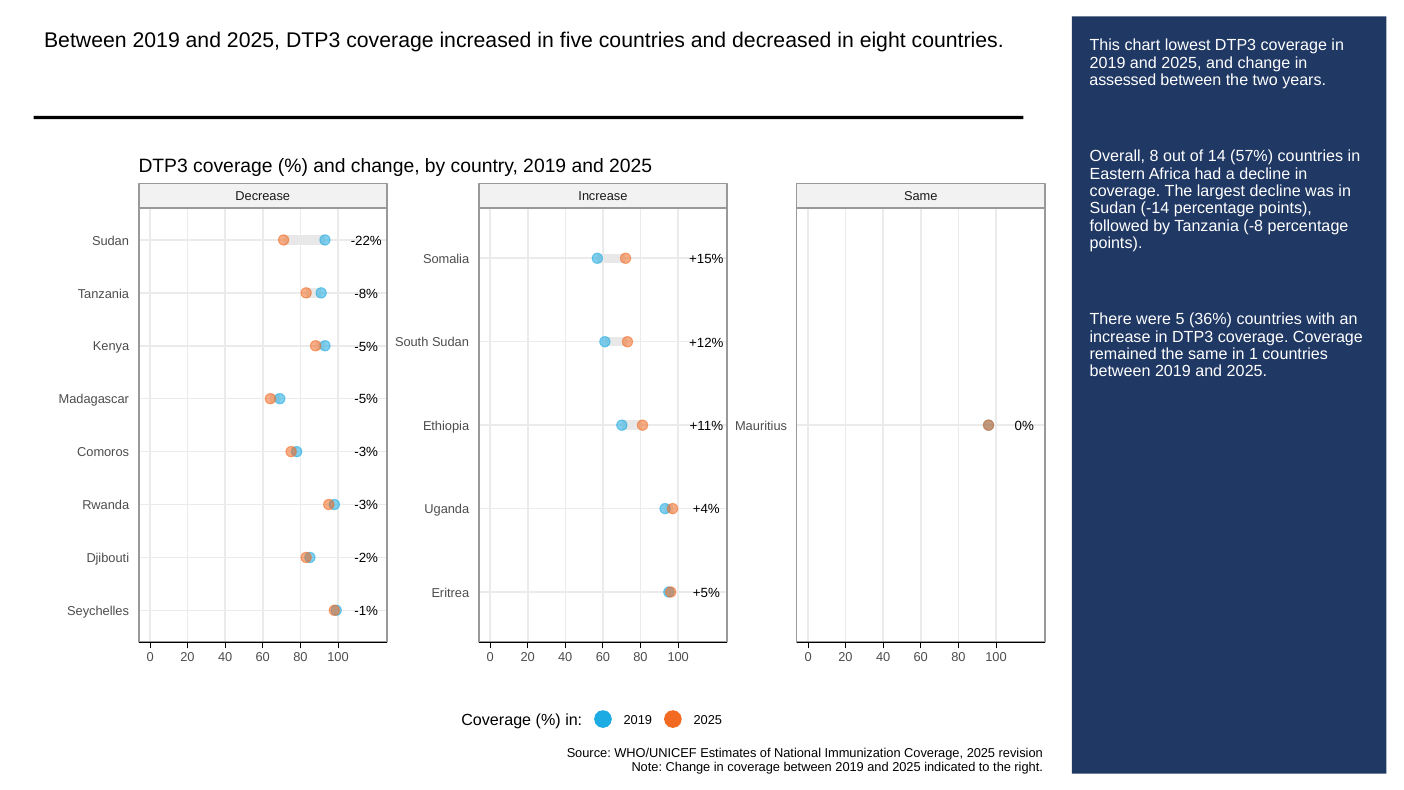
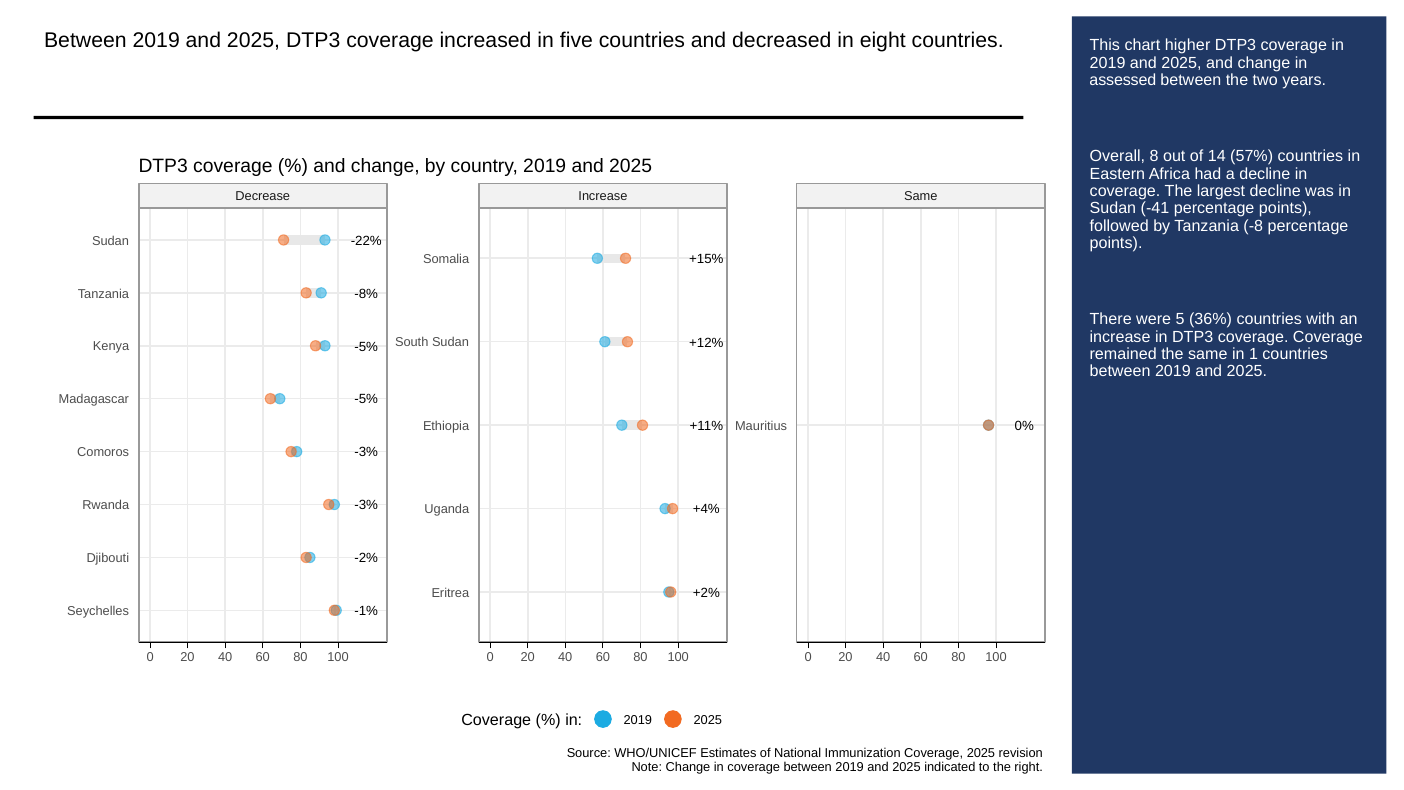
lowest: lowest -> higher
-14: -14 -> -41
+5%: +5% -> +2%
